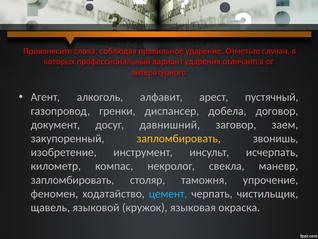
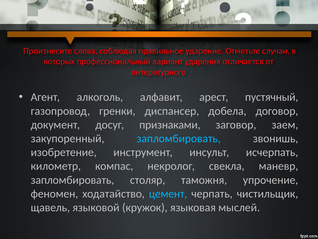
давнишний: давнишний -> признаками
запломбировать at (179, 138) colour: yellow -> light blue
окраска: окраска -> мыслей
